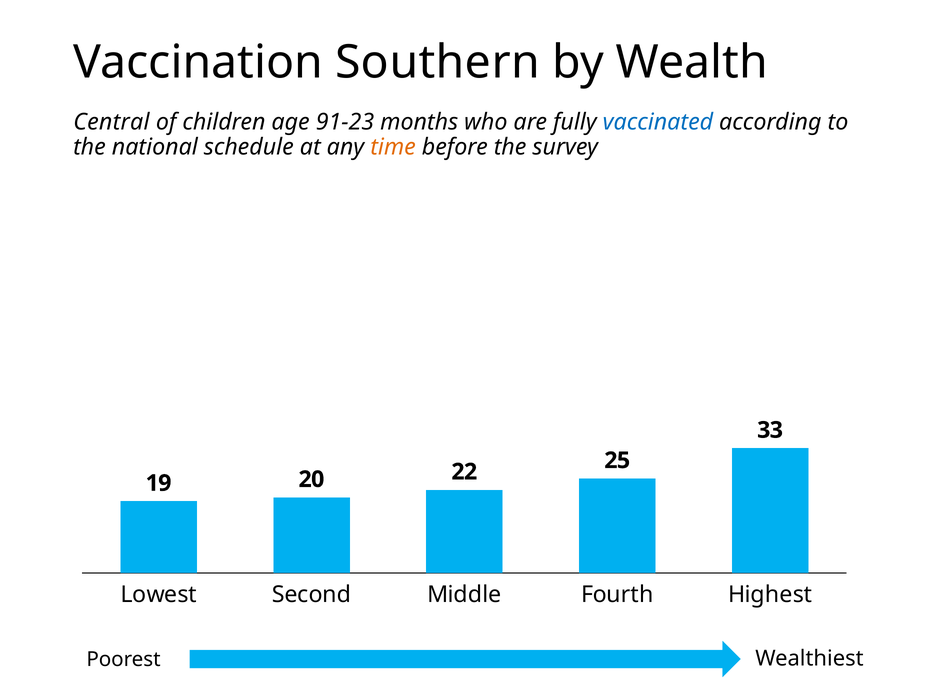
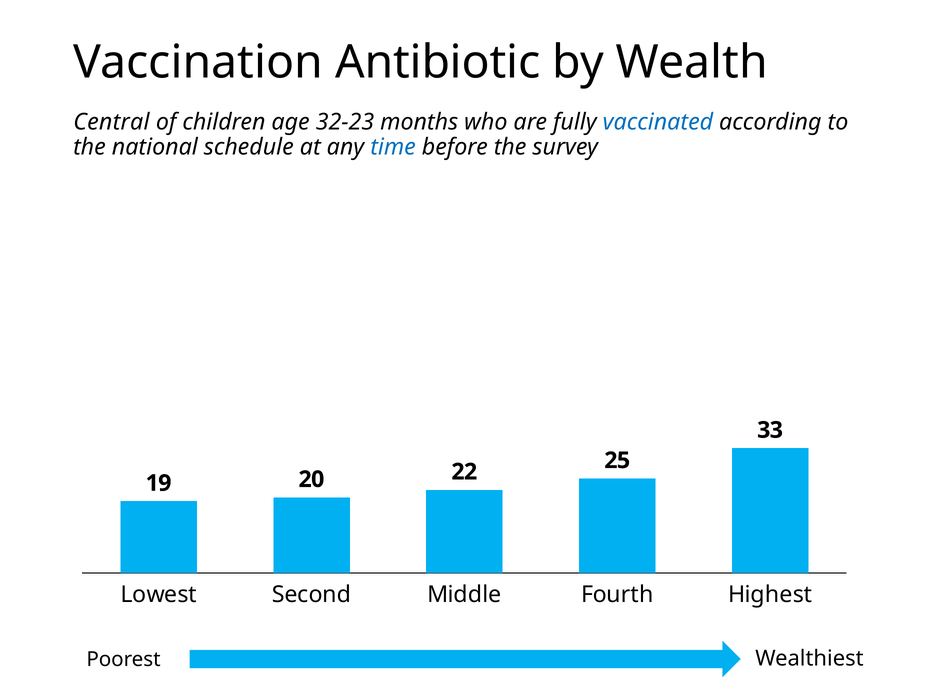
Southern: Southern -> Antibiotic
91-23: 91-23 -> 32-23
time colour: orange -> blue
